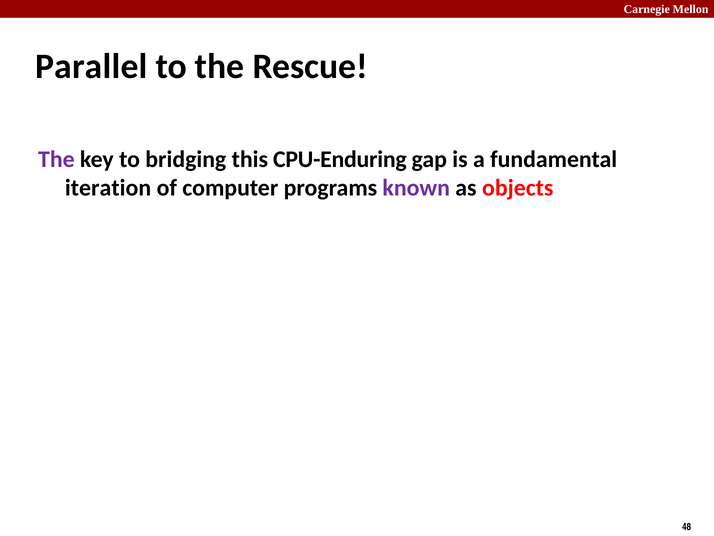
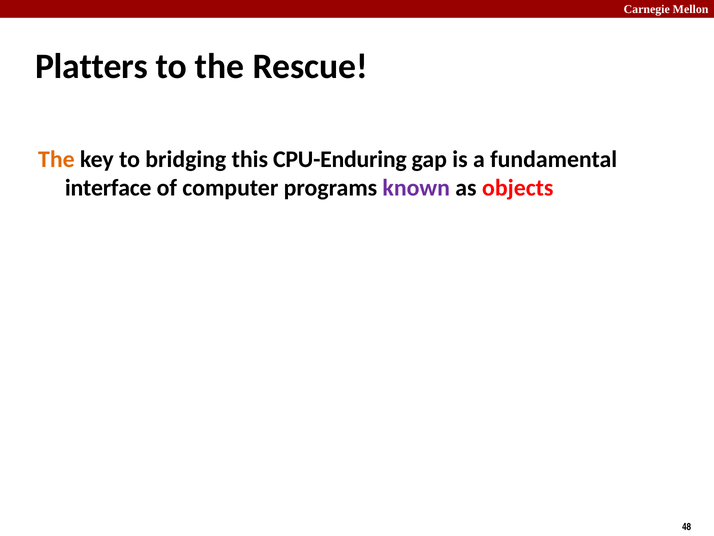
Parallel: Parallel -> Platters
The at (56, 159) colour: purple -> orange
iteration: iteration -> interface
